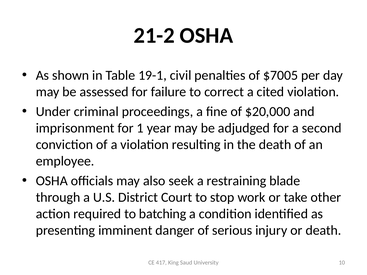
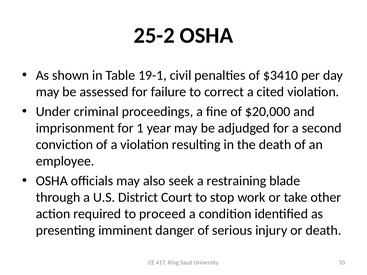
21-2: 21-2 -> 25-2
$7005: $7005 -> $3410
batching: batching -> proceed
